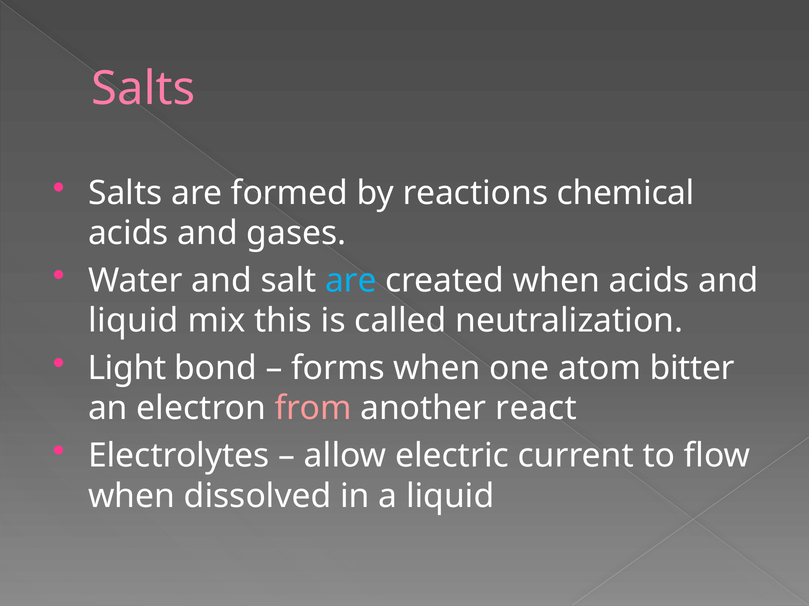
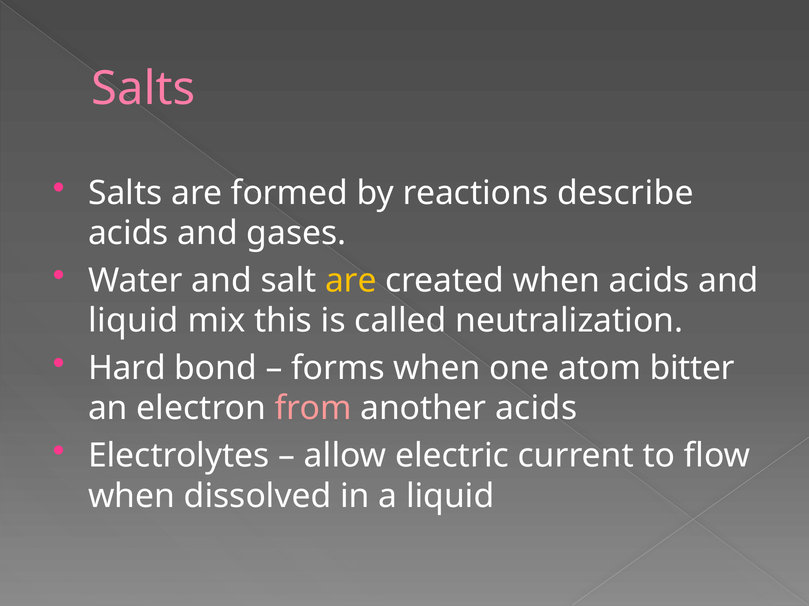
chemical: chemical -> describe
are at (351, 281) colour: light blue -> yellow
Light: Light -> Hard
another react: react -> acids
